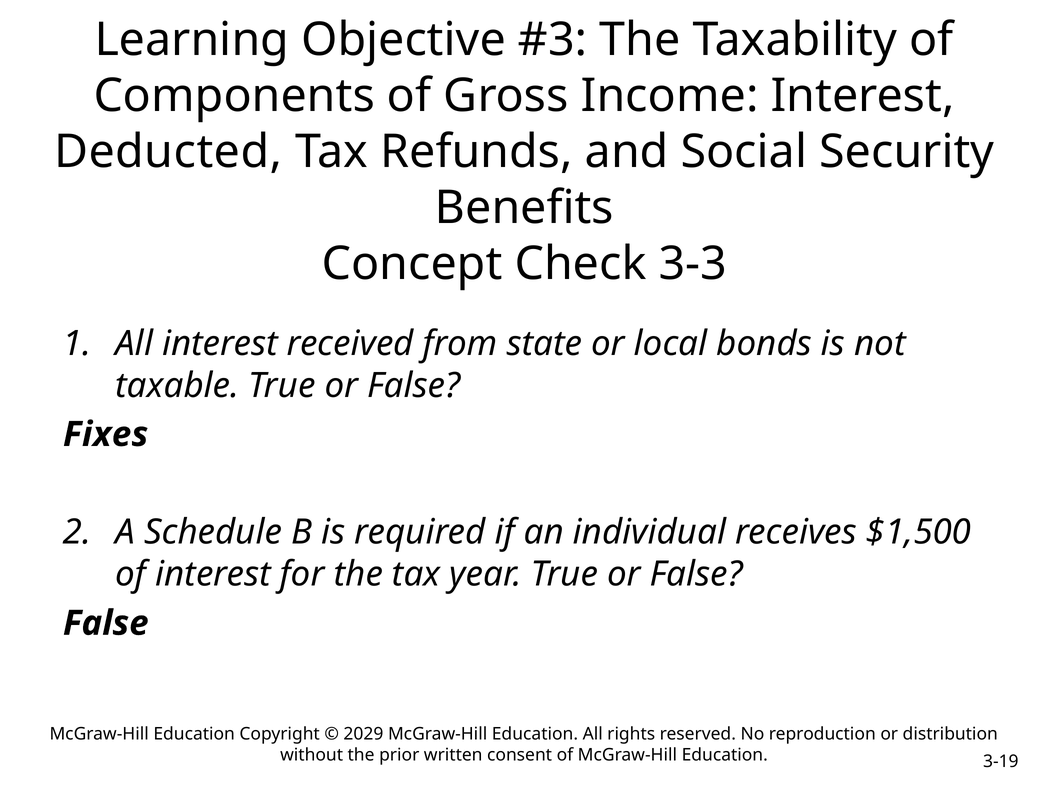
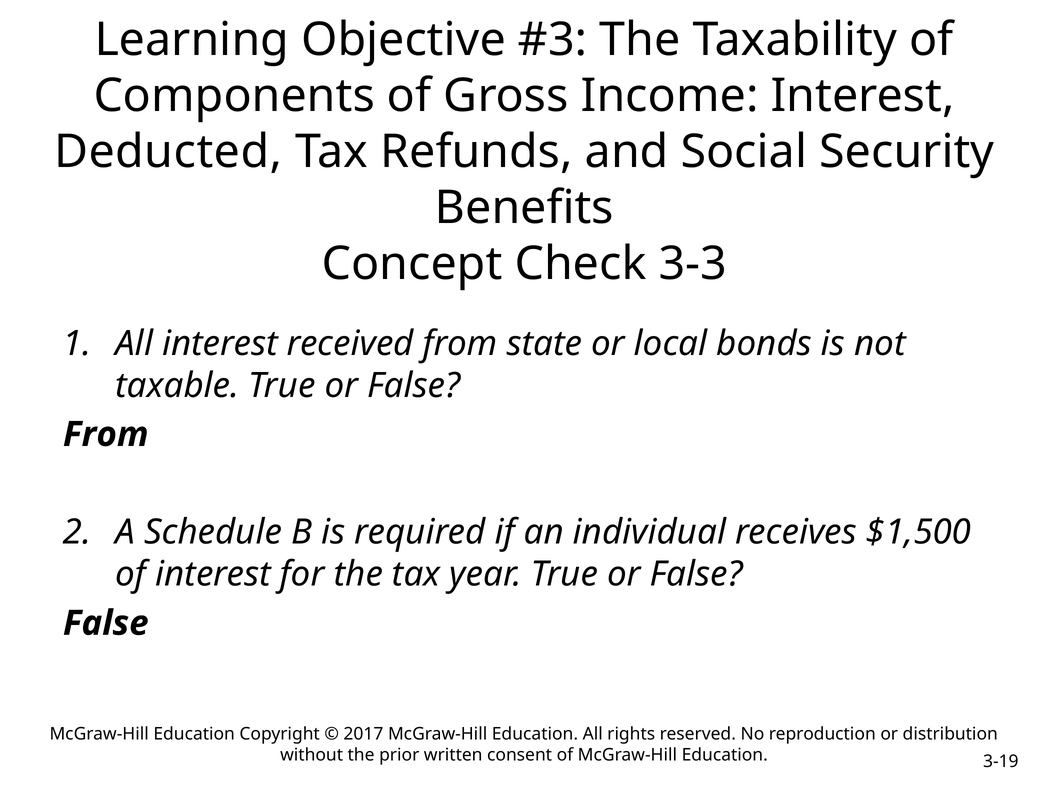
Fixes at (106, 434): Fixes -> From
2029: 2029 -> 2017
